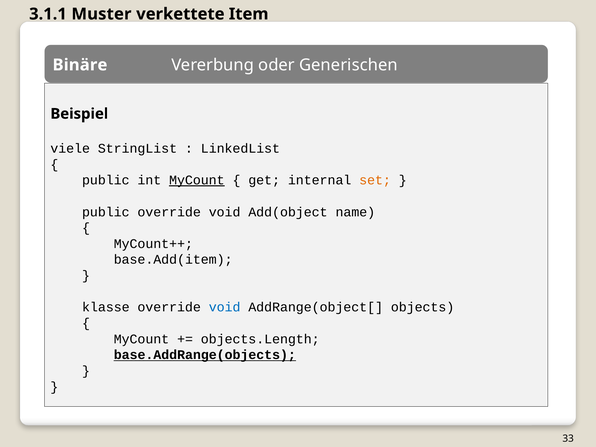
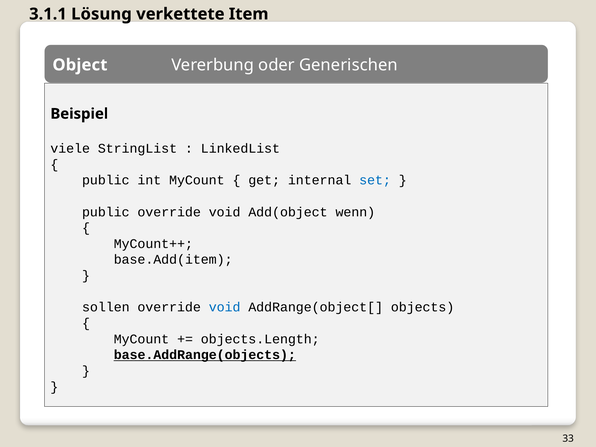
Muster: Muster -> Lösung
Binäre: Binäre -> Object
MyCount at (197, 180) underline: present -> none
set colour: orange -> blue
name: name -> wenn
klasse: klasse -> sollen
